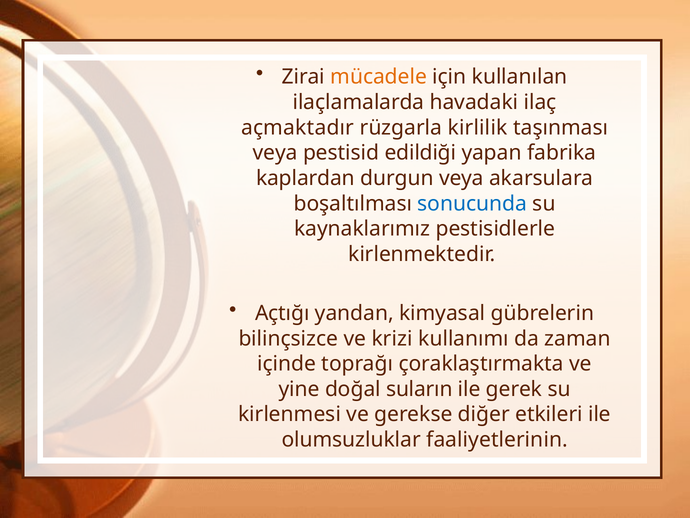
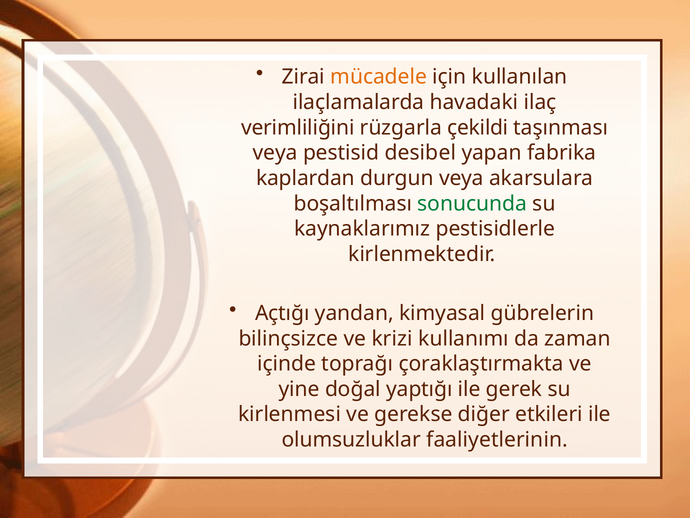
açmaktadır: açmaktadır -> verimliliğini
kirlilik: kirlilik -> çekildi
edildiği: edildiği -> desibel
sonucunda colour: blue -> green
suların: suların -> yaptığı
